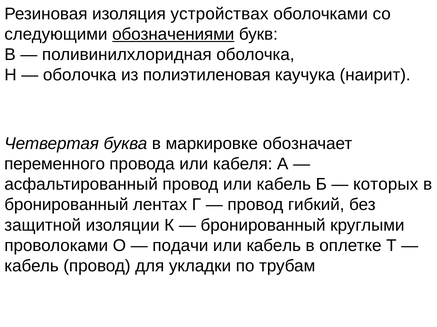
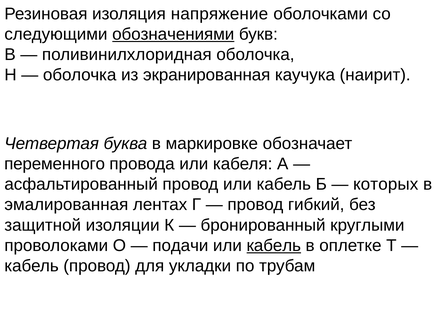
устройствах: устройствах -> напряжение
полиэтиленовая: полиэтиленовая -> экранированная
бронированный at (66, 205): бронированный -> эмалированная
кабель at (274, 246) underline: none -> present
